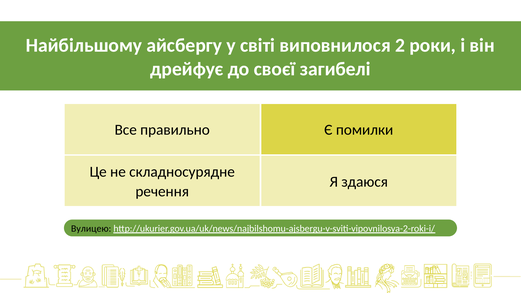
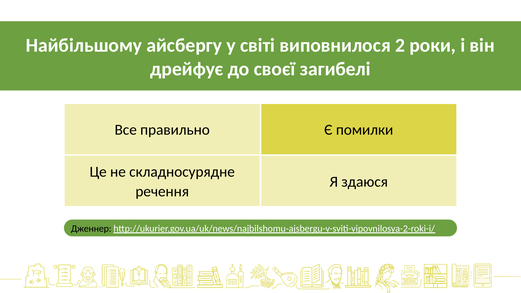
Вулицею: Вулицею -> Дженнер
